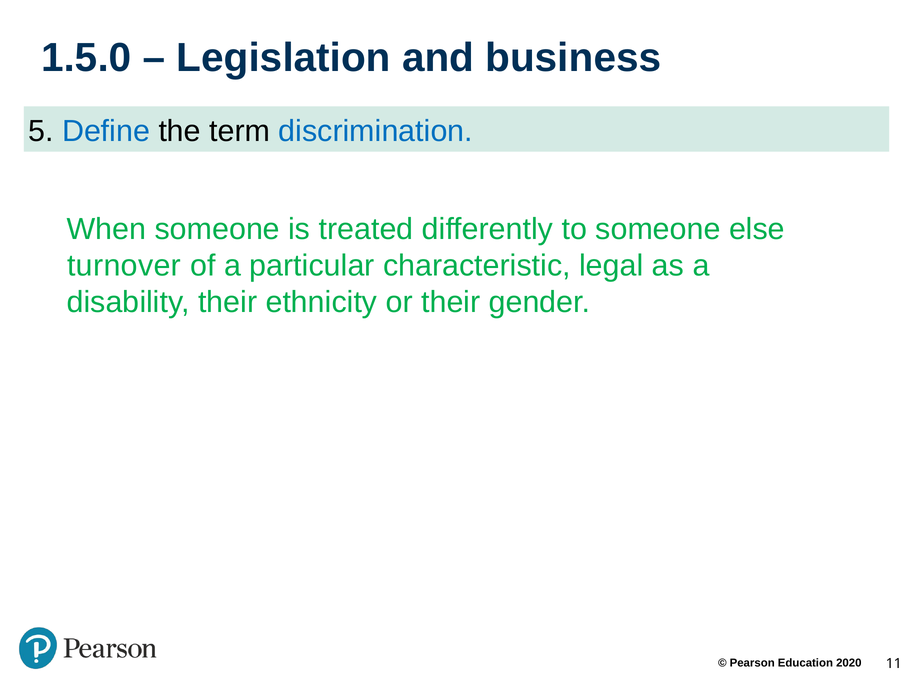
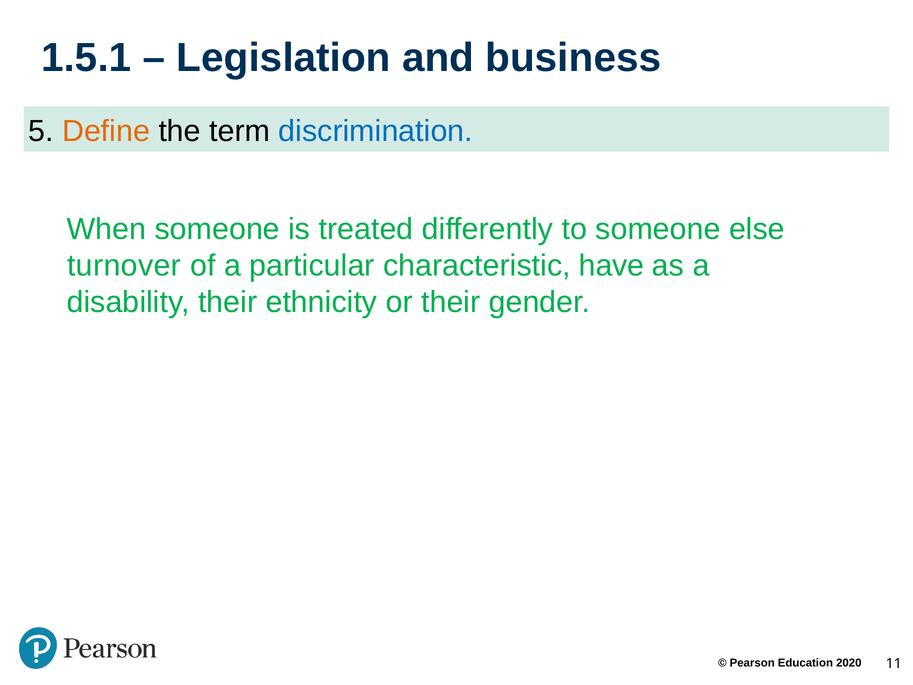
1.5.0: 1.5.0 -> 1.5.1
Define colour: blue -> orange
legal: legal -> have
